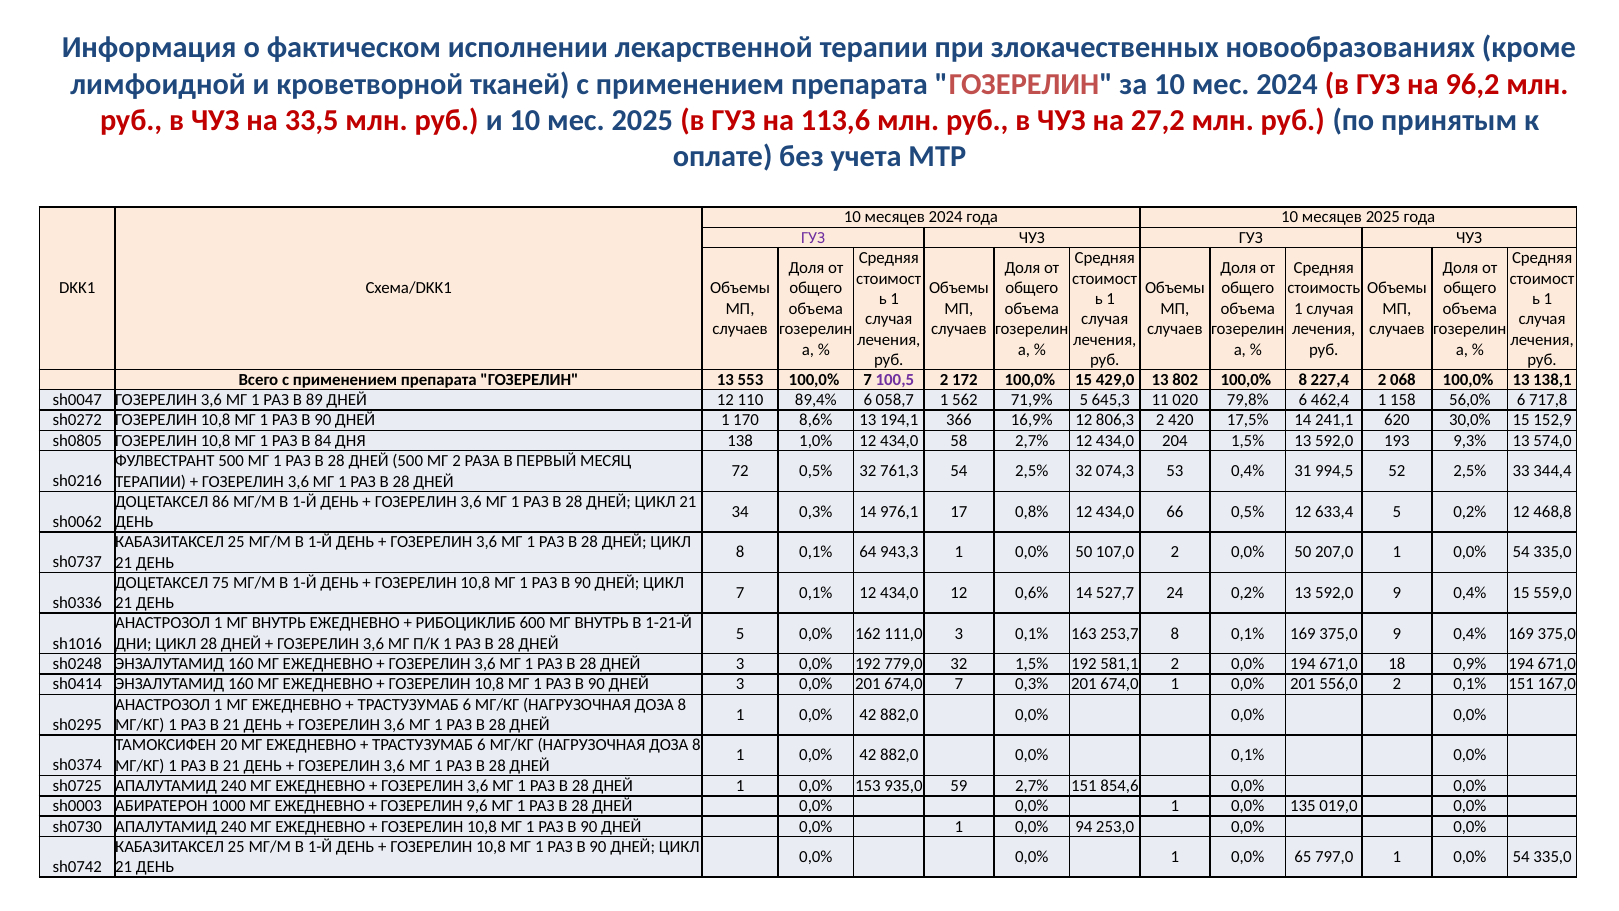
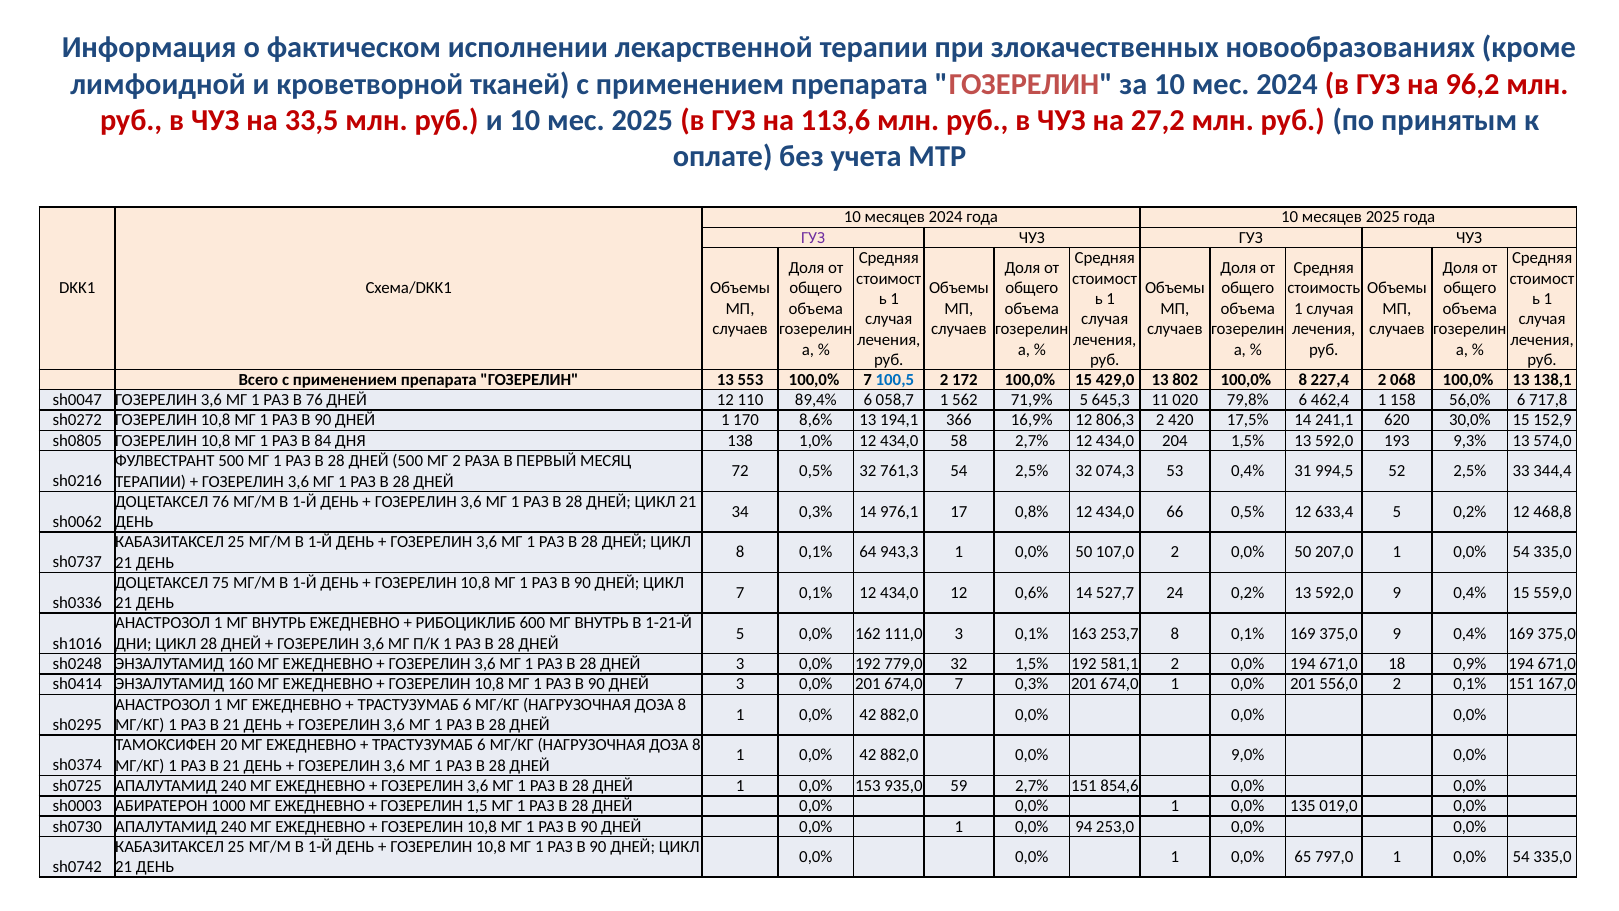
100,5 colour: purple -> blue
В 89: 89 -> 76
ДОЦЕТАКСЕЛ 86: 86 -> 76
0,0% 0,1%: 0,1% -> 9,0%
9,6: 9,6 -> 1,5
